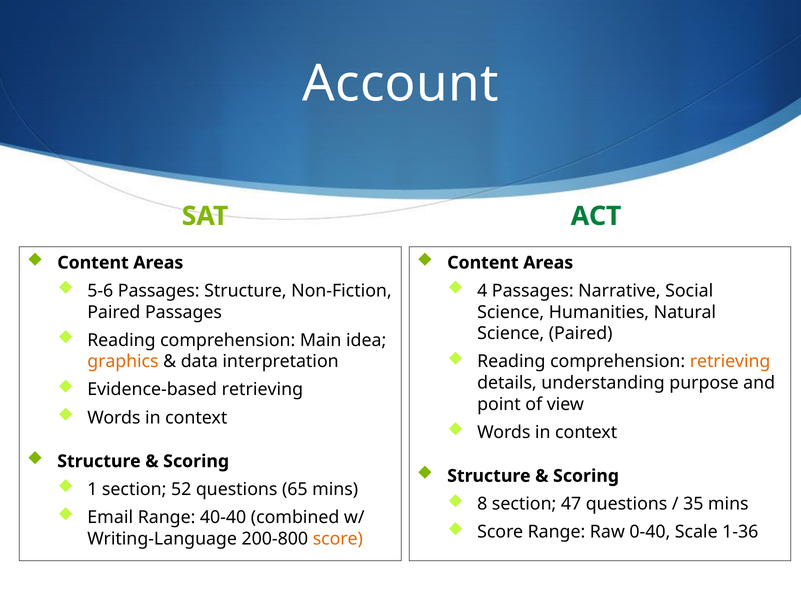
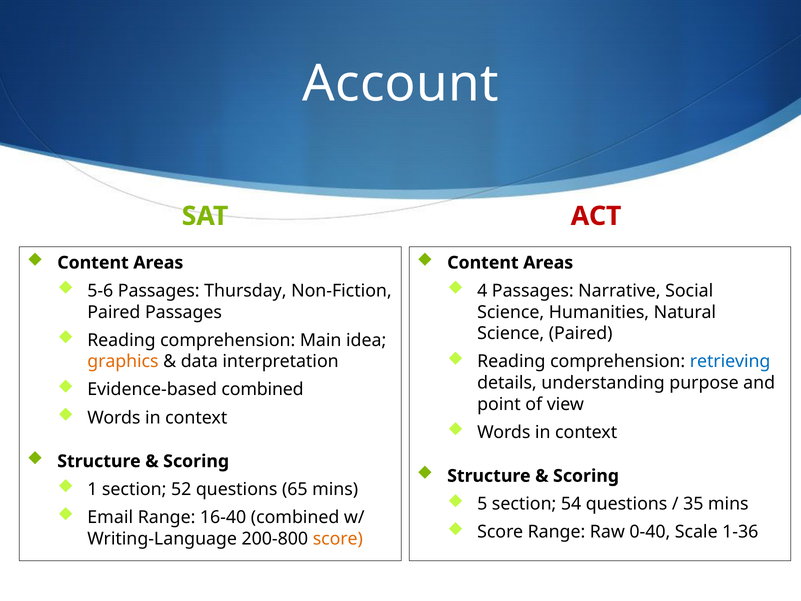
ACT colour: green -> red
Passages Structure: Structure -> Thursday
retrieving at (730, 361) colour: orange -> blue
Evidence-based retrieving: retrieving -> combined
8: 8 -> 5
47: 47 -> 54
40-40: 40-40 -> 16-40
